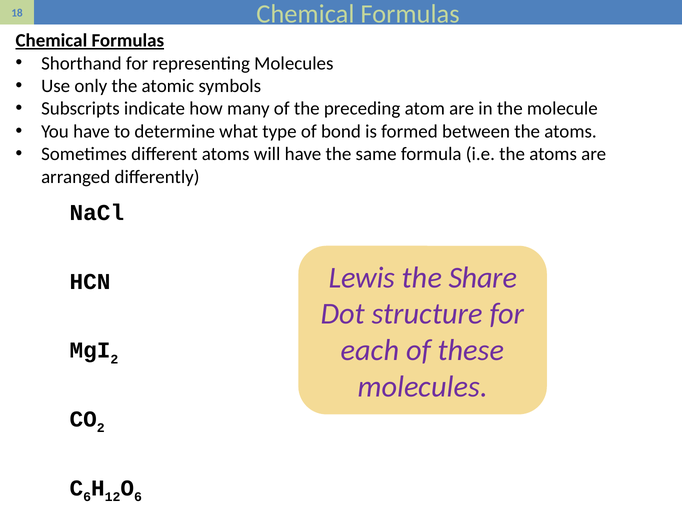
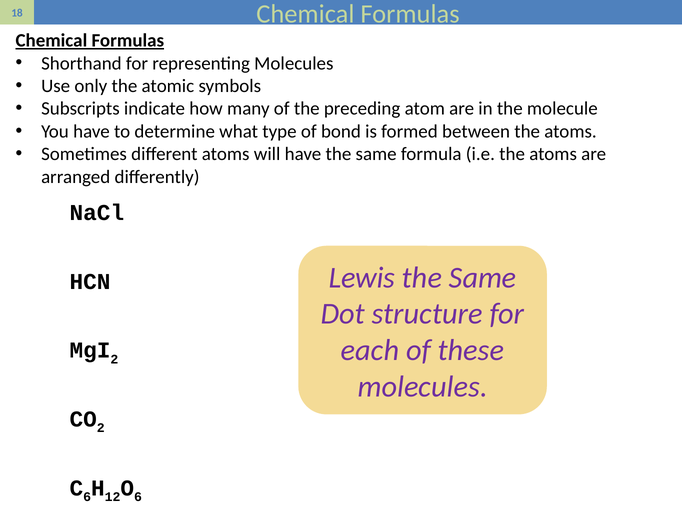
Share at (483, 278): Share -> Same
